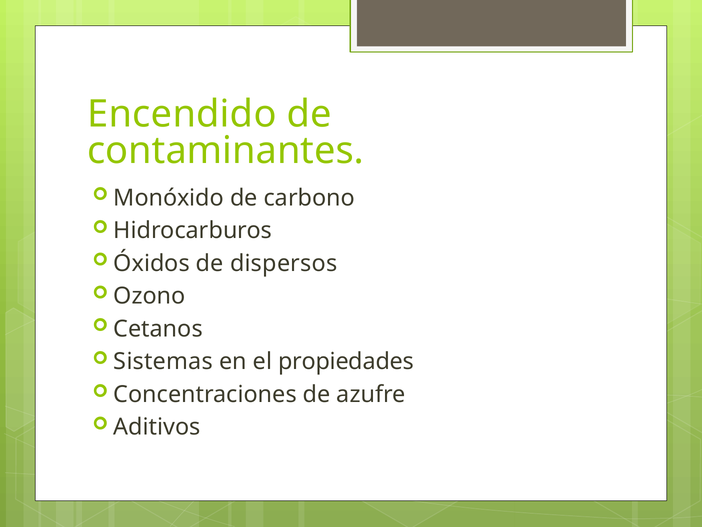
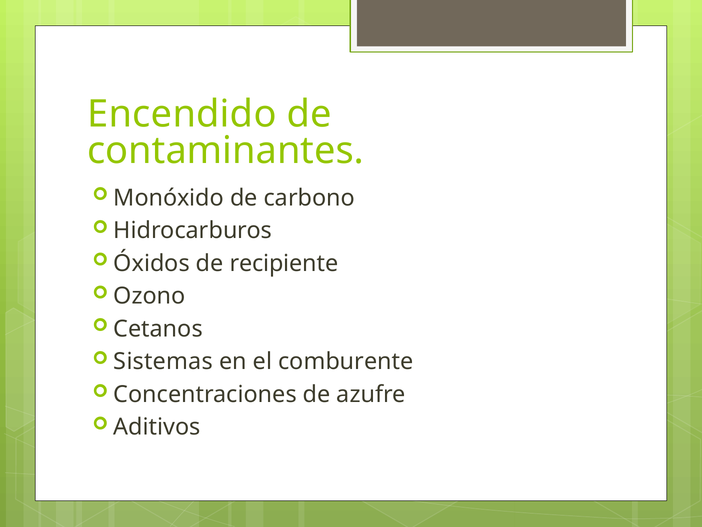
dispersos: dispersos -> recipiente
propiedades: propiedades -> comburente
